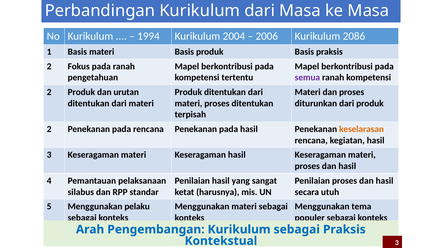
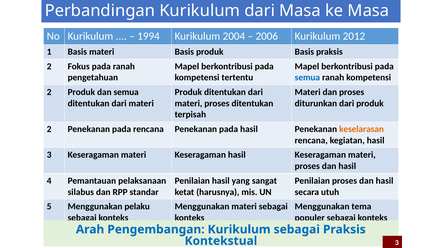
2086: 2086 -> 2012
semua at (307, 78) colour: purple -> blue
dan urutan: urutan -> semua
